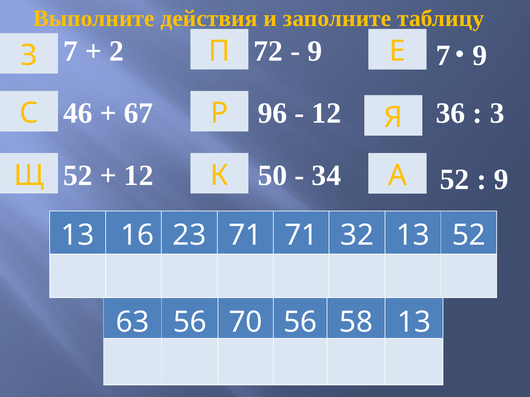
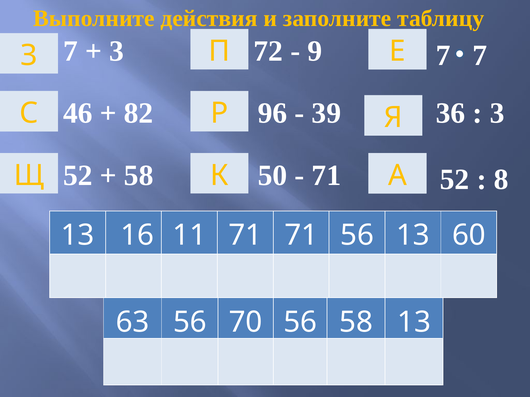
2 at (117, 51): 2 -> 3
7 9: 9 -> 7
67: 67 -> 82
12 at (326, 113): 12 -> 39
12 at (139, 176): 12 -> 58
34 at (326, 176): 34 -> 71
9 at (501, 180): 9 -> 8
23: 23 -> 11
71 32: 32 -> 56
13 52: 52 -> 60
